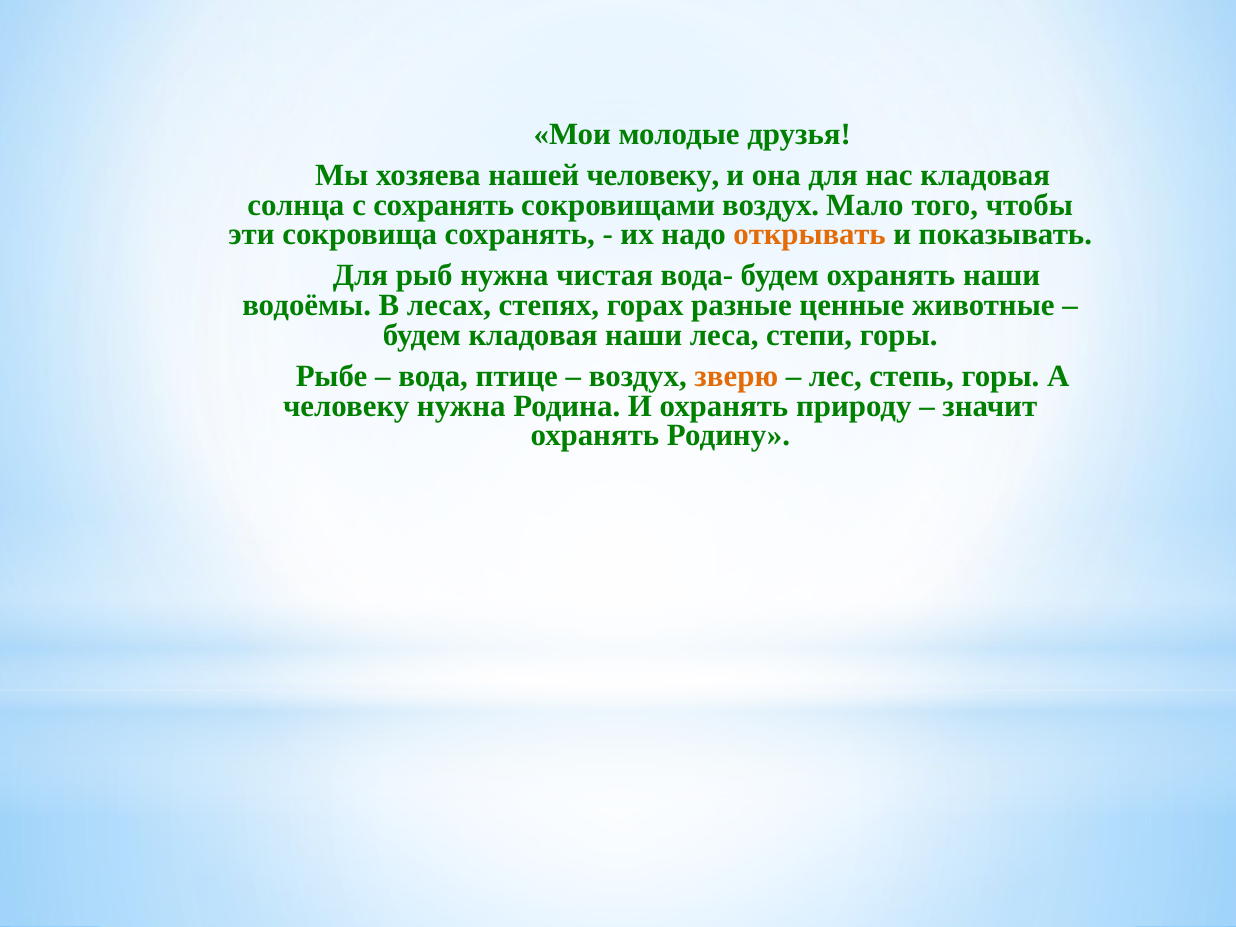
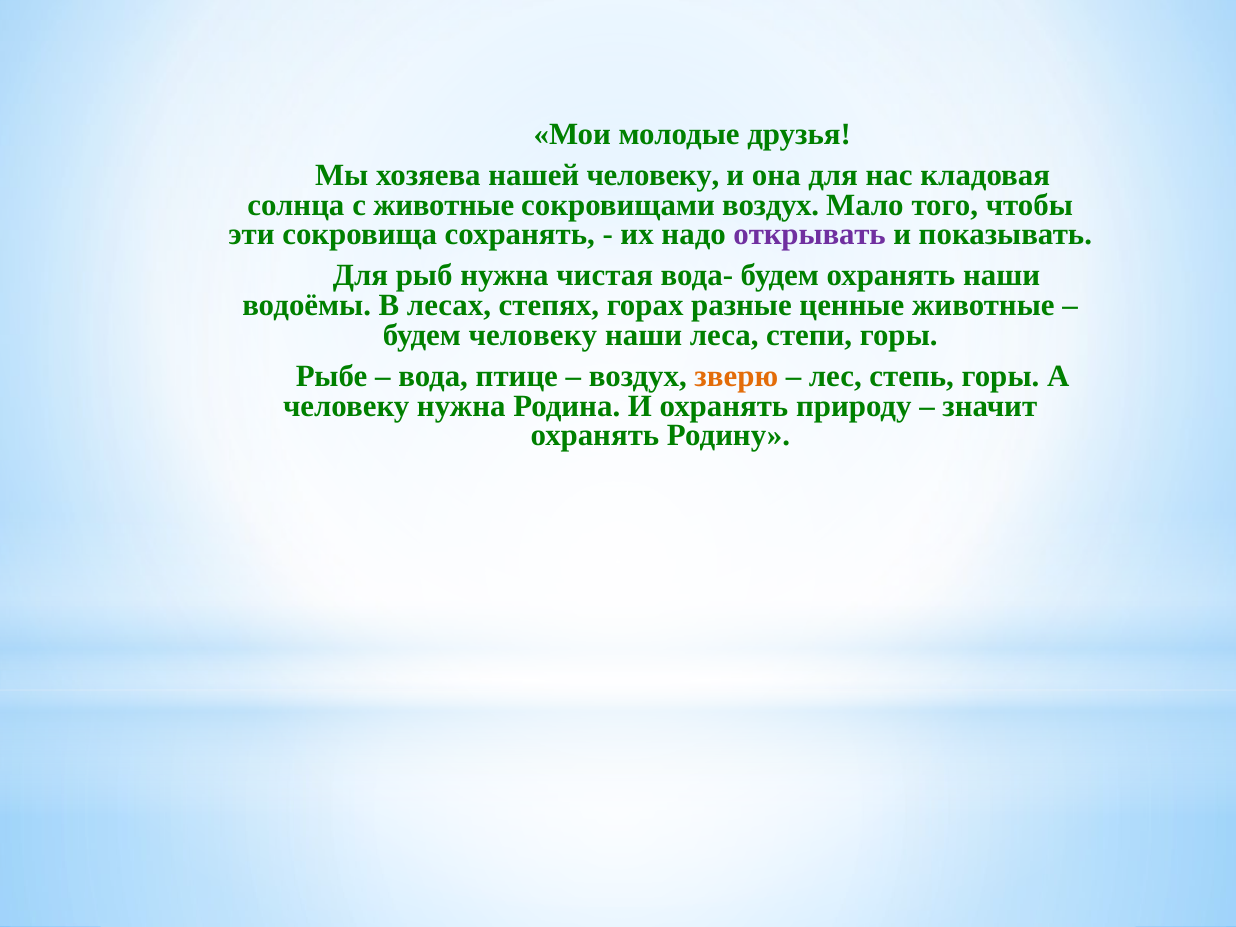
с сохранять: сохранять -> животные
открывать colour: orange -> purple
будем кладовая: кладовая -> человеку
